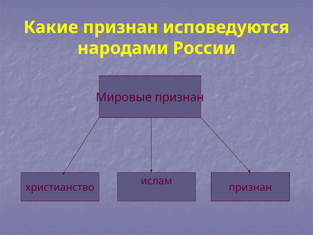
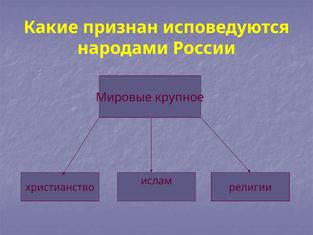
Мировые признан: признан -> крупное
христианство признан: признан -> религии
